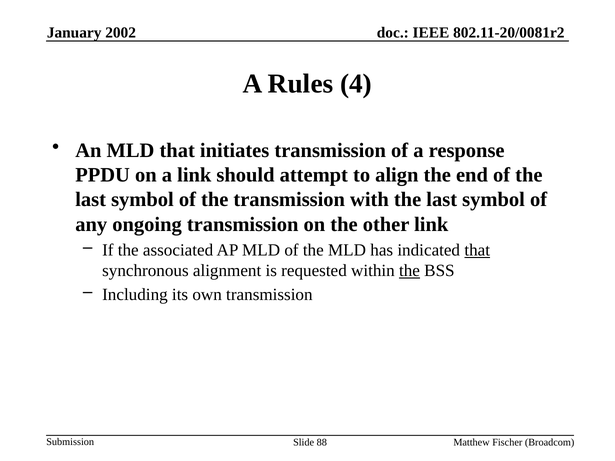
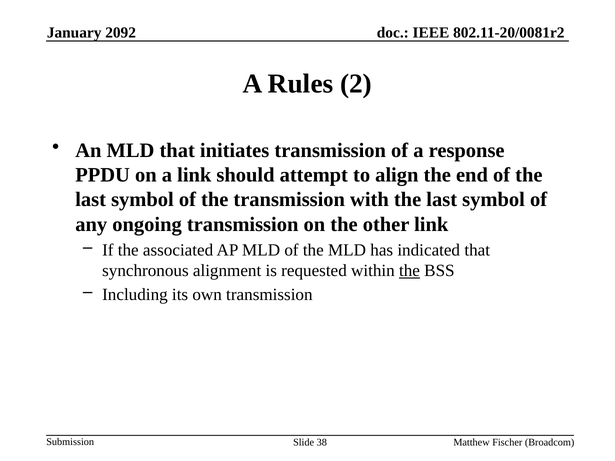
2002: 2002 -> 2092
4: 4 -> 2
that at (477, 250) underline: present -> none
88: 88 -> 38
